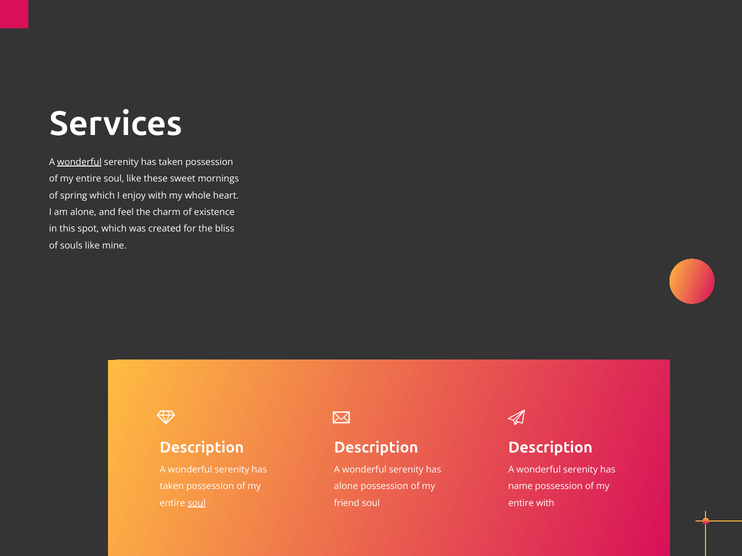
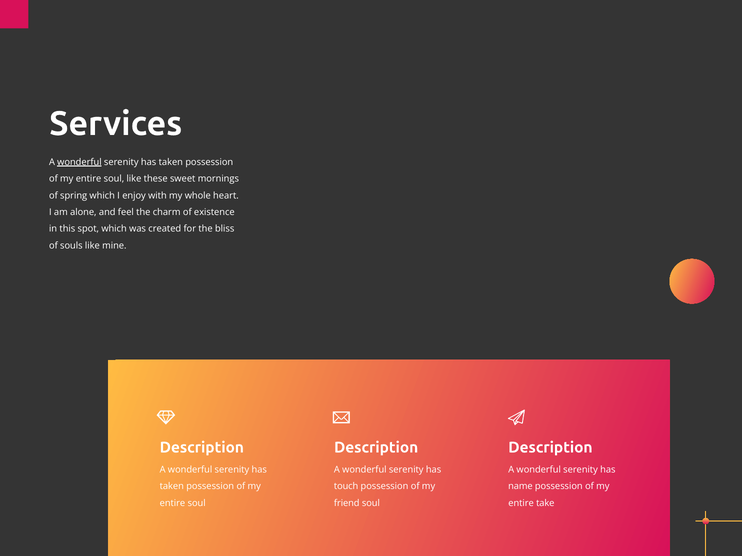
alone at (346, 487): alone -> touch
soul at (197, 503) underline: present -> none
entire with: with -> take
